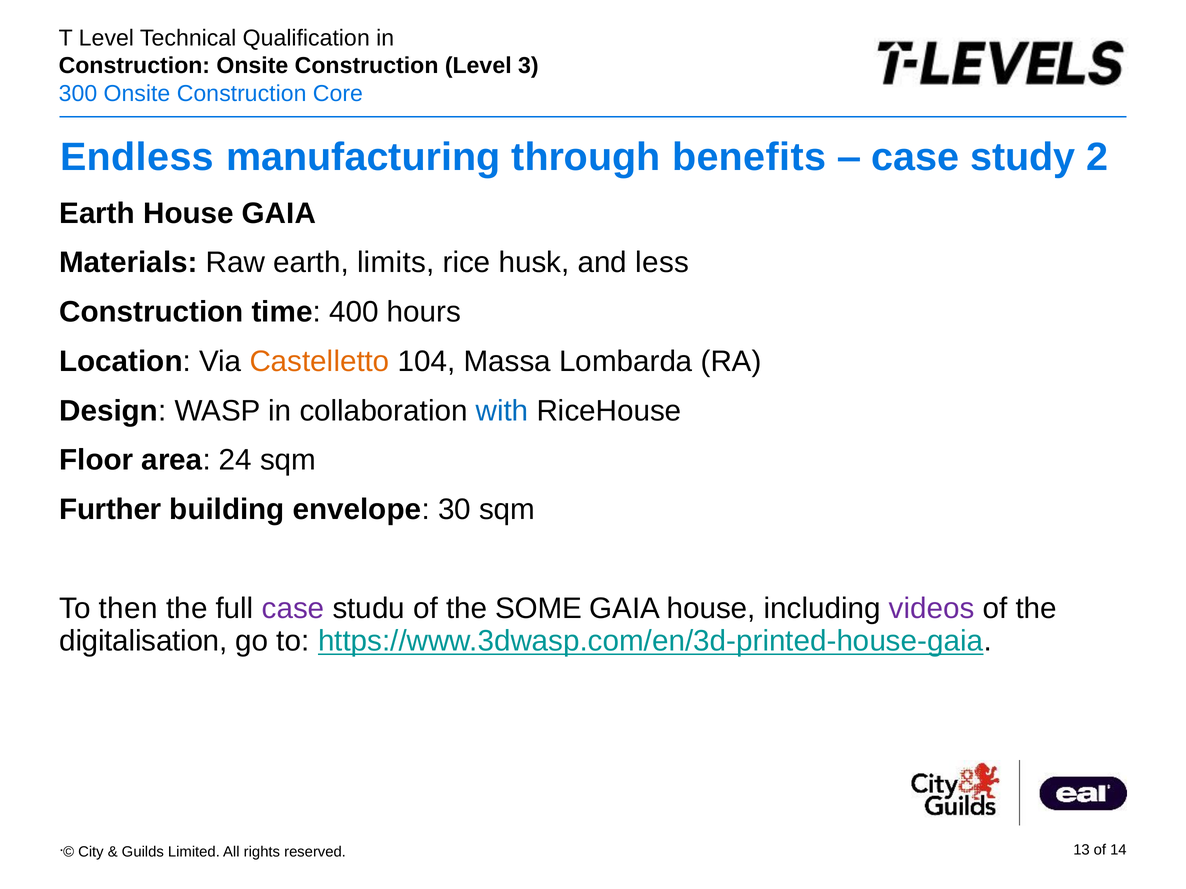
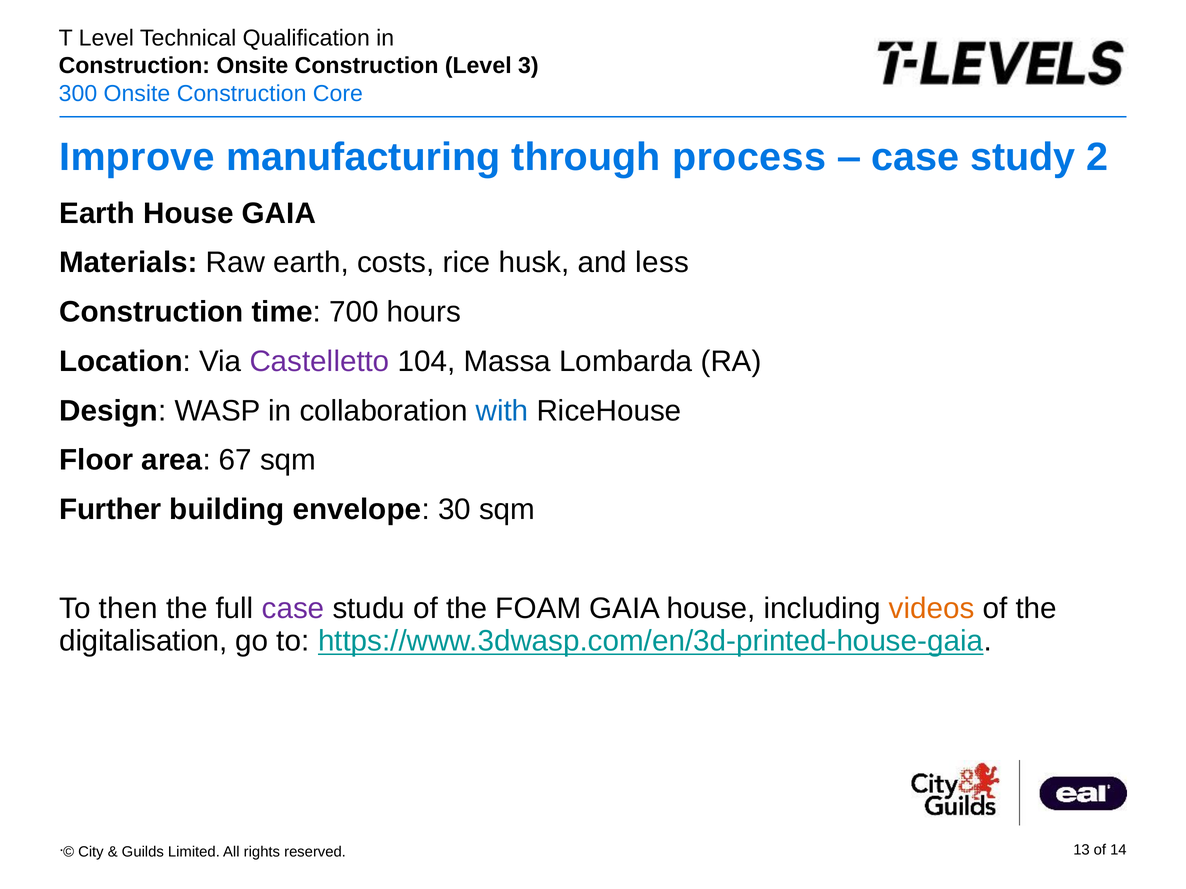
Endless: Endless -> Improve
benefits: benefits -> process
limits: limits -> costs
400: 400 -> 700
Castelletto colour: orange -> purple
24: 24 -> 67
SOME: SOME -> FOAM
videos colour: purple -> orange
